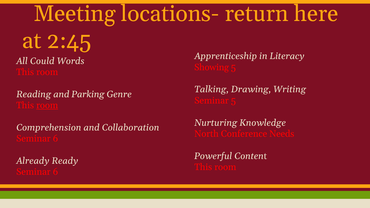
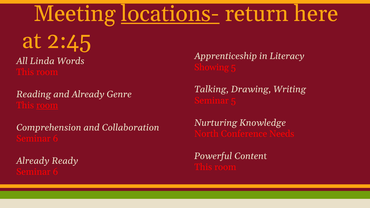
locations- underline: none -> present
Could: Could -> Linda
and Parking: Parking -> Already
